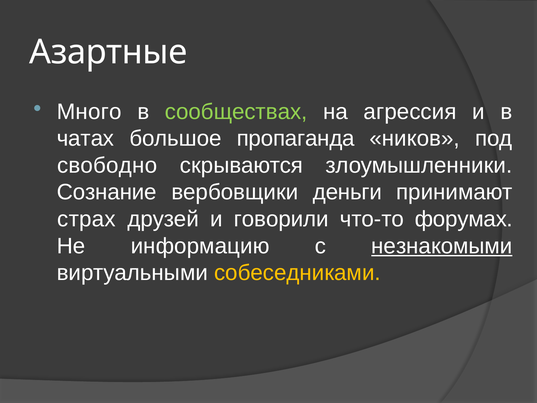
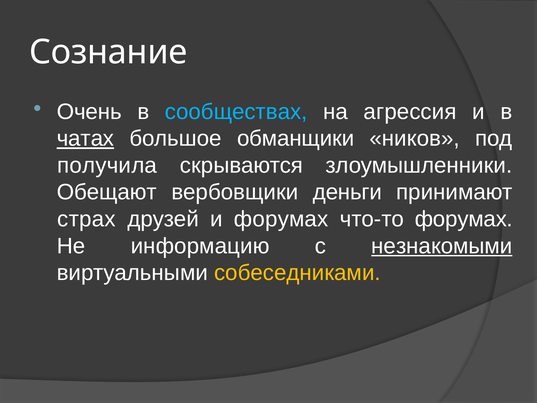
Азартные: Азартные -> Сознание
Много: Много -> Очень
сообществах colour: light green -> light blue
чатах underline: none -> present
пропаганда: пропаганда -> обманщики
свободно: свободно -> получила
Сознание: Сознание -> Обещают
и говорили: говорили -> форумах
